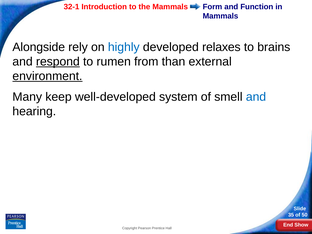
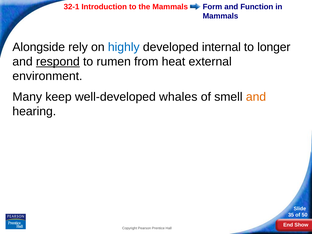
relaxes: relaxes -> internal
brains: brains -> longer
than: than -> heat
environment underline: present -> none
system: system -> whales
and at (256, 97) colour: blue -> orange
